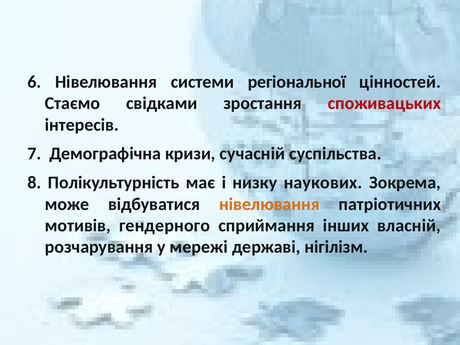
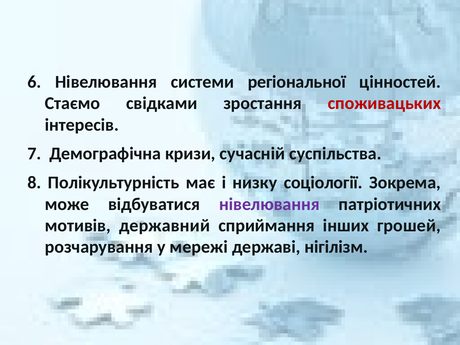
наукових: наукових -> соціології
нівелювання at (269, 204) colour: orange -> purple
гендерного: гендерного -> державний
власній: власній -> грошей
